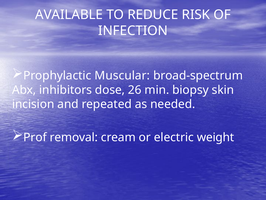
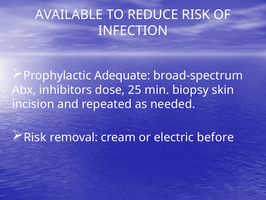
Muscular: Muscular -> Adequate
26: 26 -> 25
Prof at (35, 137): Prof -> Risk
weight: weight -> before
